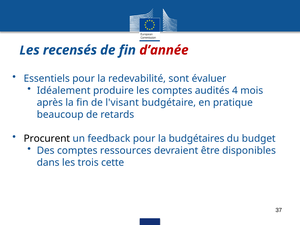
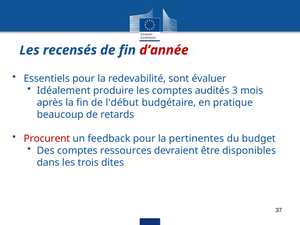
4: 4 -> 3
l'visant: l'visant -> l'début
Procurent colour: black -> red
budgétaires: budgétaires -> pertinentes
cette: cette -> dites
